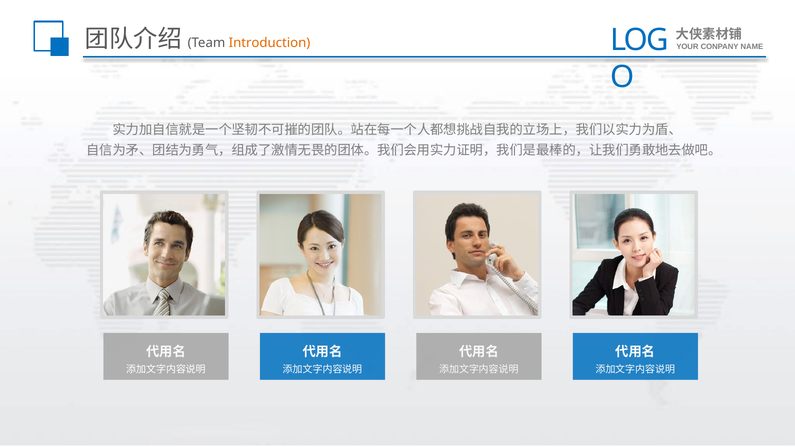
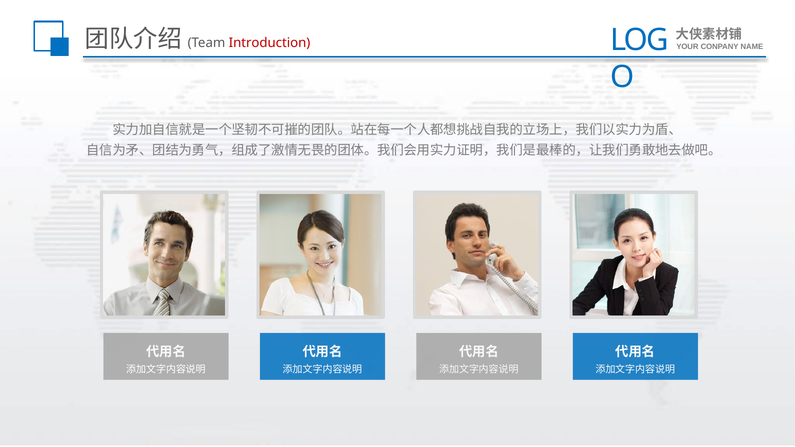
Introduction colour: orange -> red
